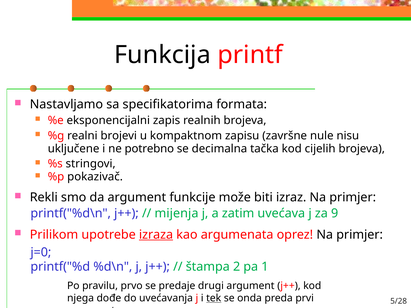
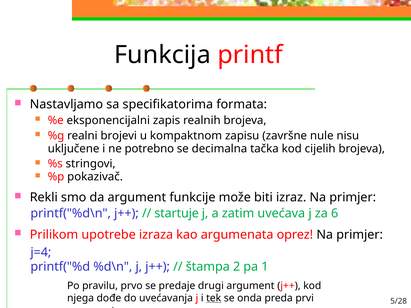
mijenja: mijenja -> startuje
9: 9 -> 6
izraza underline: present -> none
j=0: j=0 -> j=4
